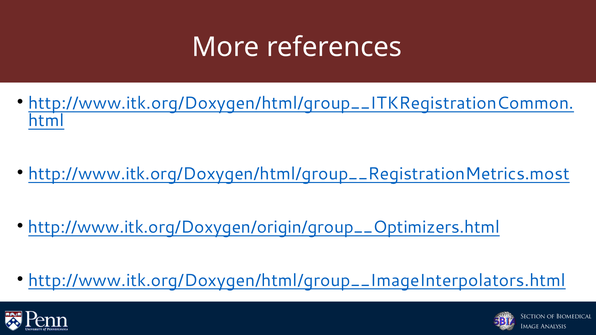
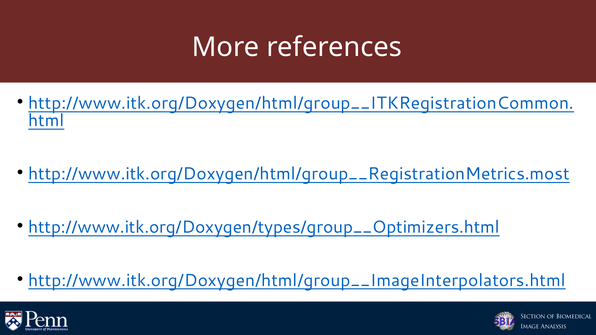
http://www.itk.org/Doxygen/origin/group__Optimizers.html: http://www.itk.org/Doxygen/origin/group__Optimizers.html -> http://www.itk.org/Doxygen/types/group__Optimizers.html
